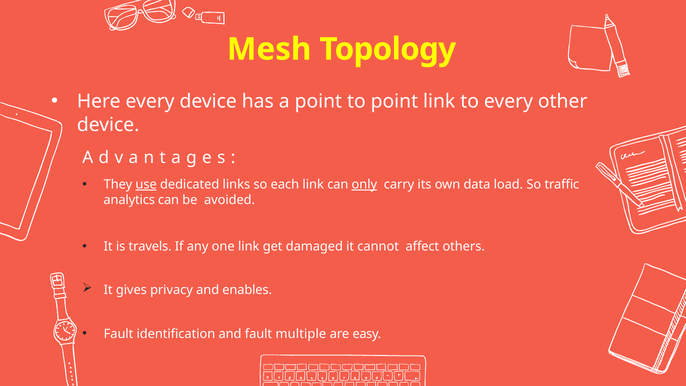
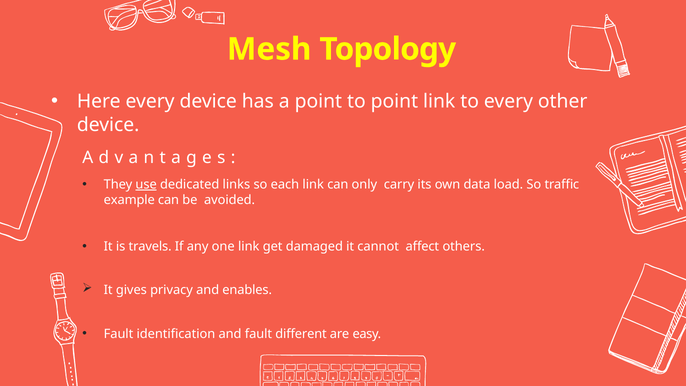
only underline: present -> none
analytics: analytics -> example
multiple: multiple -> different
